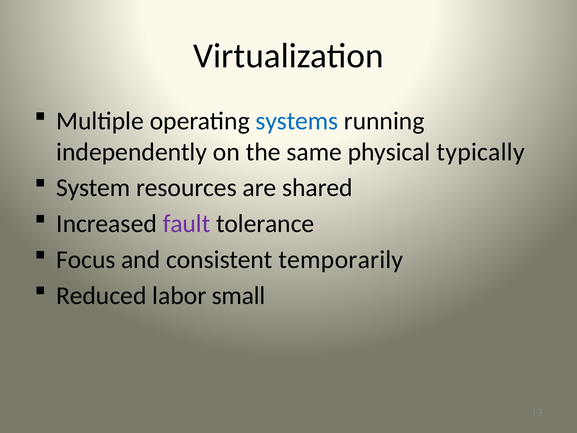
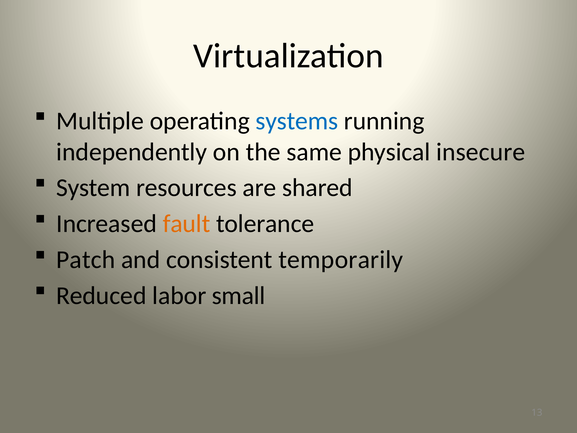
typically: typically -> insecure
fault colour: purple -> orange
Focus: Focus -> Patch
